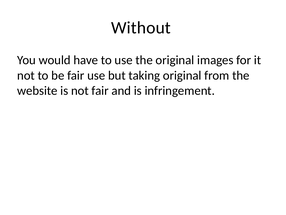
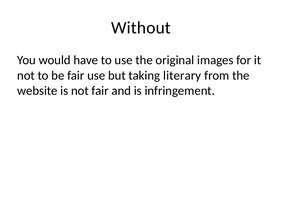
taking original: original -> literary
